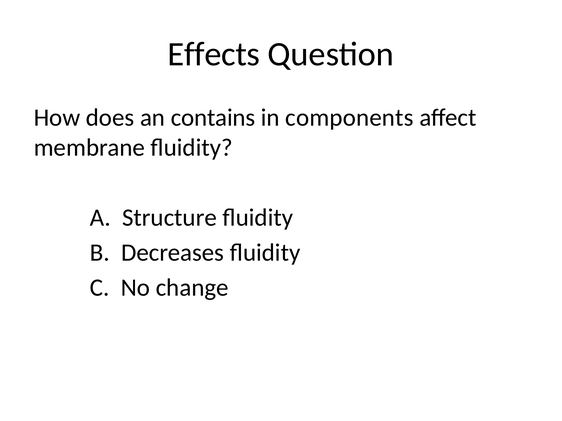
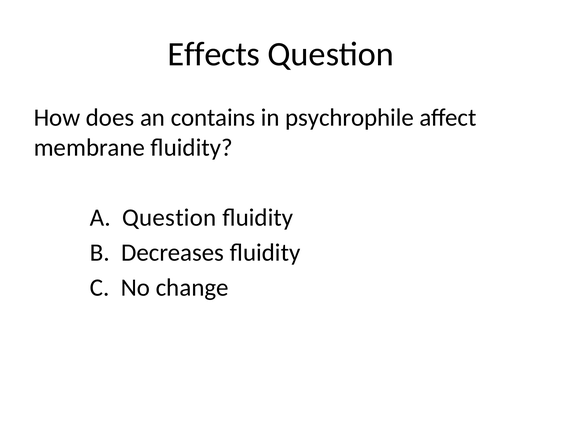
components: components -> psychrophile
A Structure: Structure -> Question
